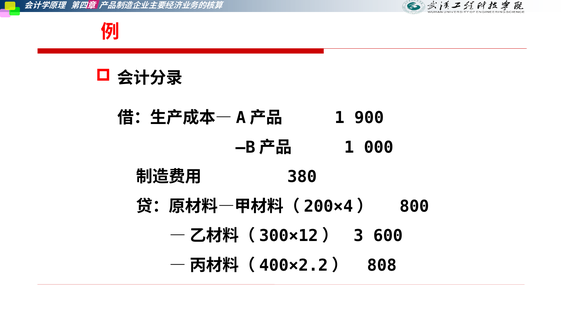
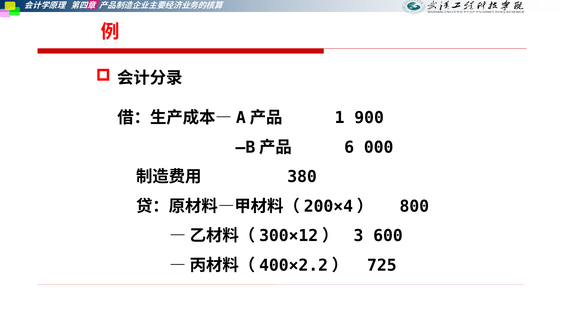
1 at (349, 147): 1 -> 6
808: 808 -> 725
